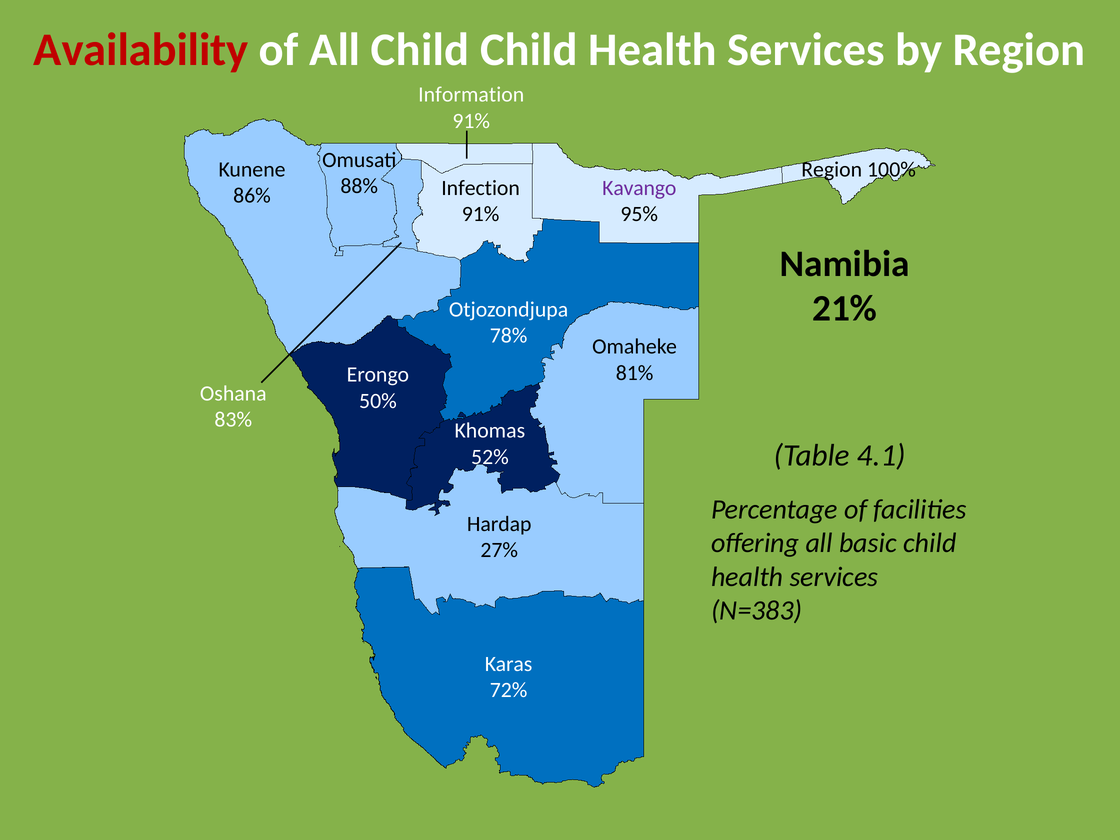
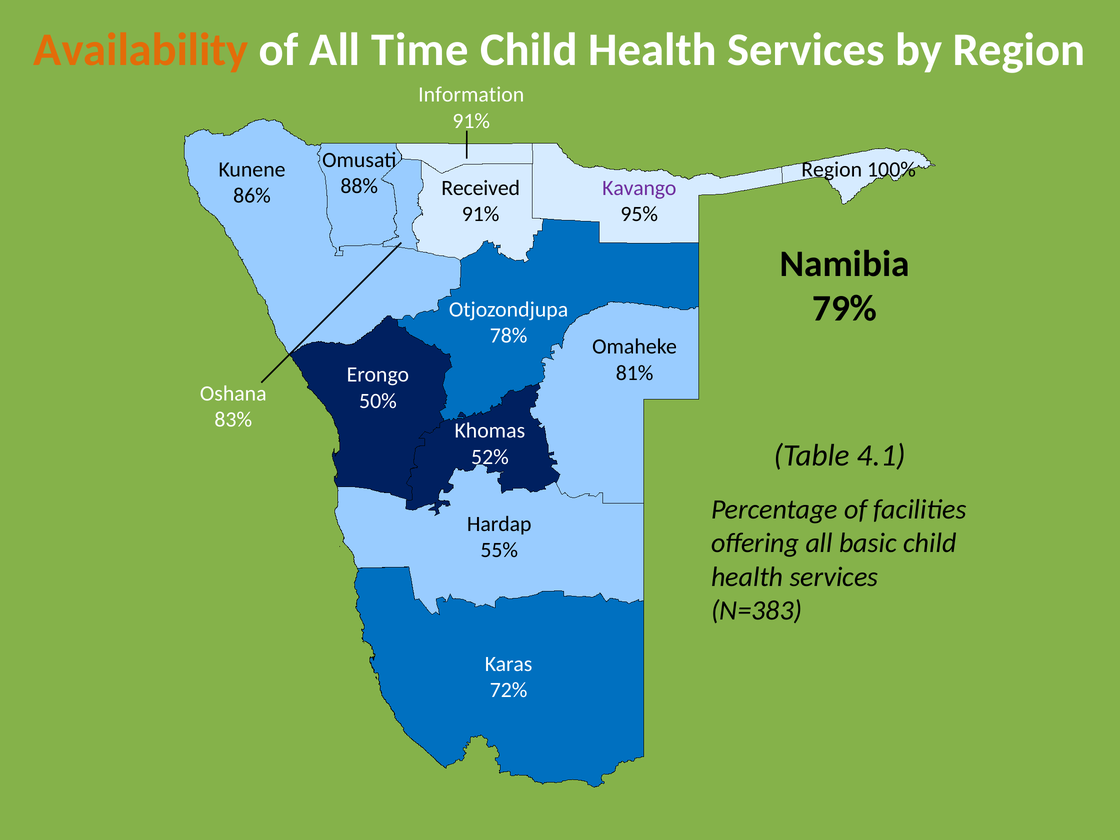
Availability colour: red -> orange
All Child: Child -> Time
Infection: Infection -> Received
21%: 21% -> 79%
27%: 27% -> 55%
